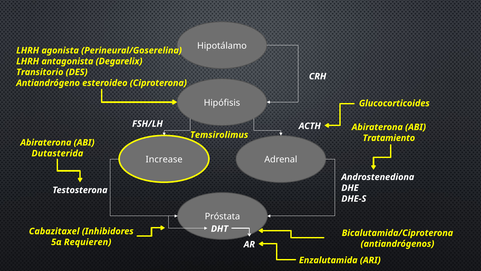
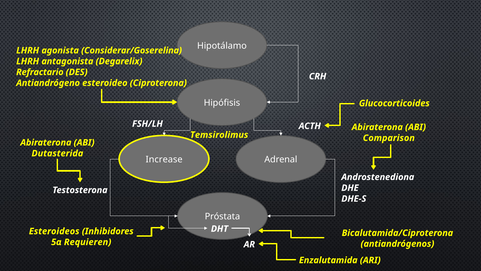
Perineural/Goserelina: Perineural/Goserelina -> Considerar/Goserelina
Transitorio: Transitorio -> Refractario
Tratamiento: Tratamiento -> Comparison
Cabazitaxel: Cabazitaxel -> Esteroideos
